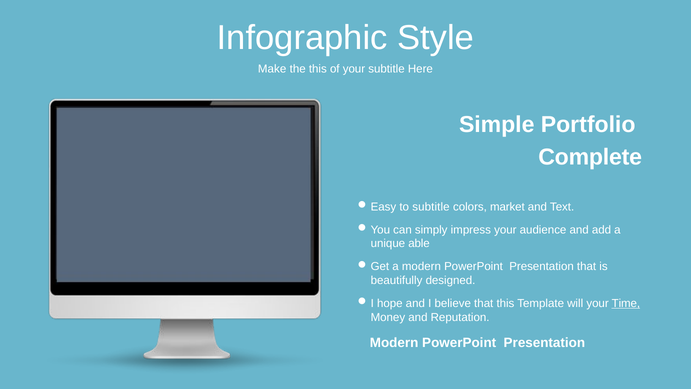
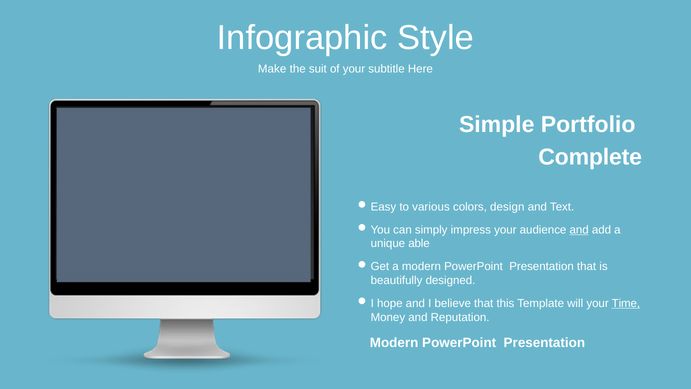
the this: this -> suit
to subtitle: subtitle -> various
market: market -> design
and at (579, 230) underline: none -> present
